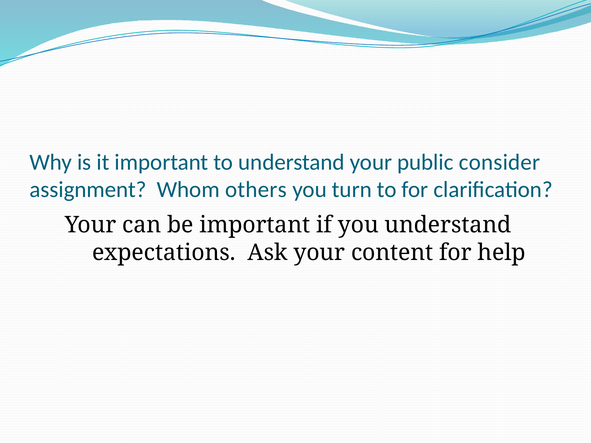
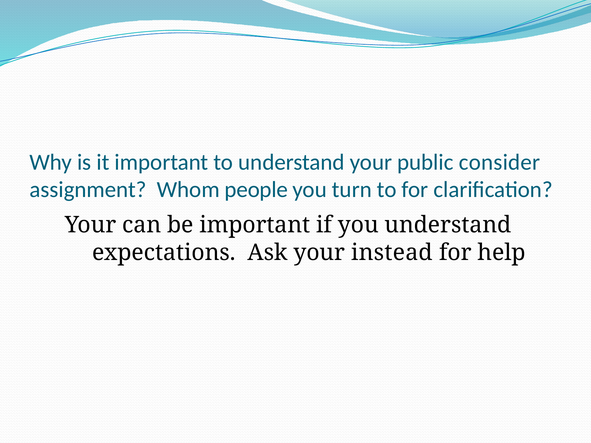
others: others -> people
content: content -> instead
